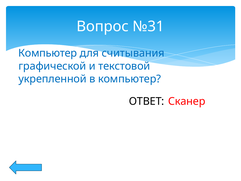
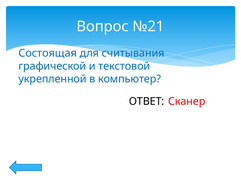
№31: №31 -> №21
Компьютер at (48, 53): Компьютер -> Состоящая
